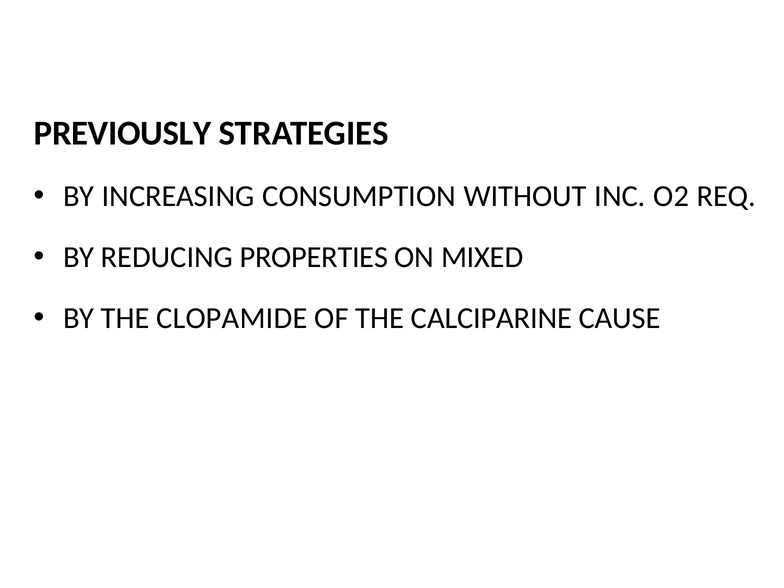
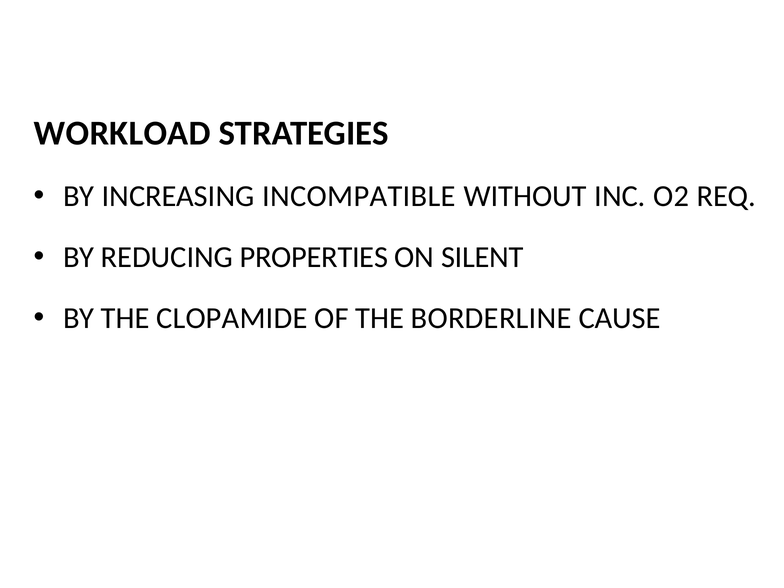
PREVIOUSLY: PREVIOUSLY -> WORKLOAD
CONSUMPTION: CONSUMPTION -> INCOMPATIBLE
MIXED: MIXED -> SILENT
CALCIPARINE: CALCIPARINE -> BORDERLINE
